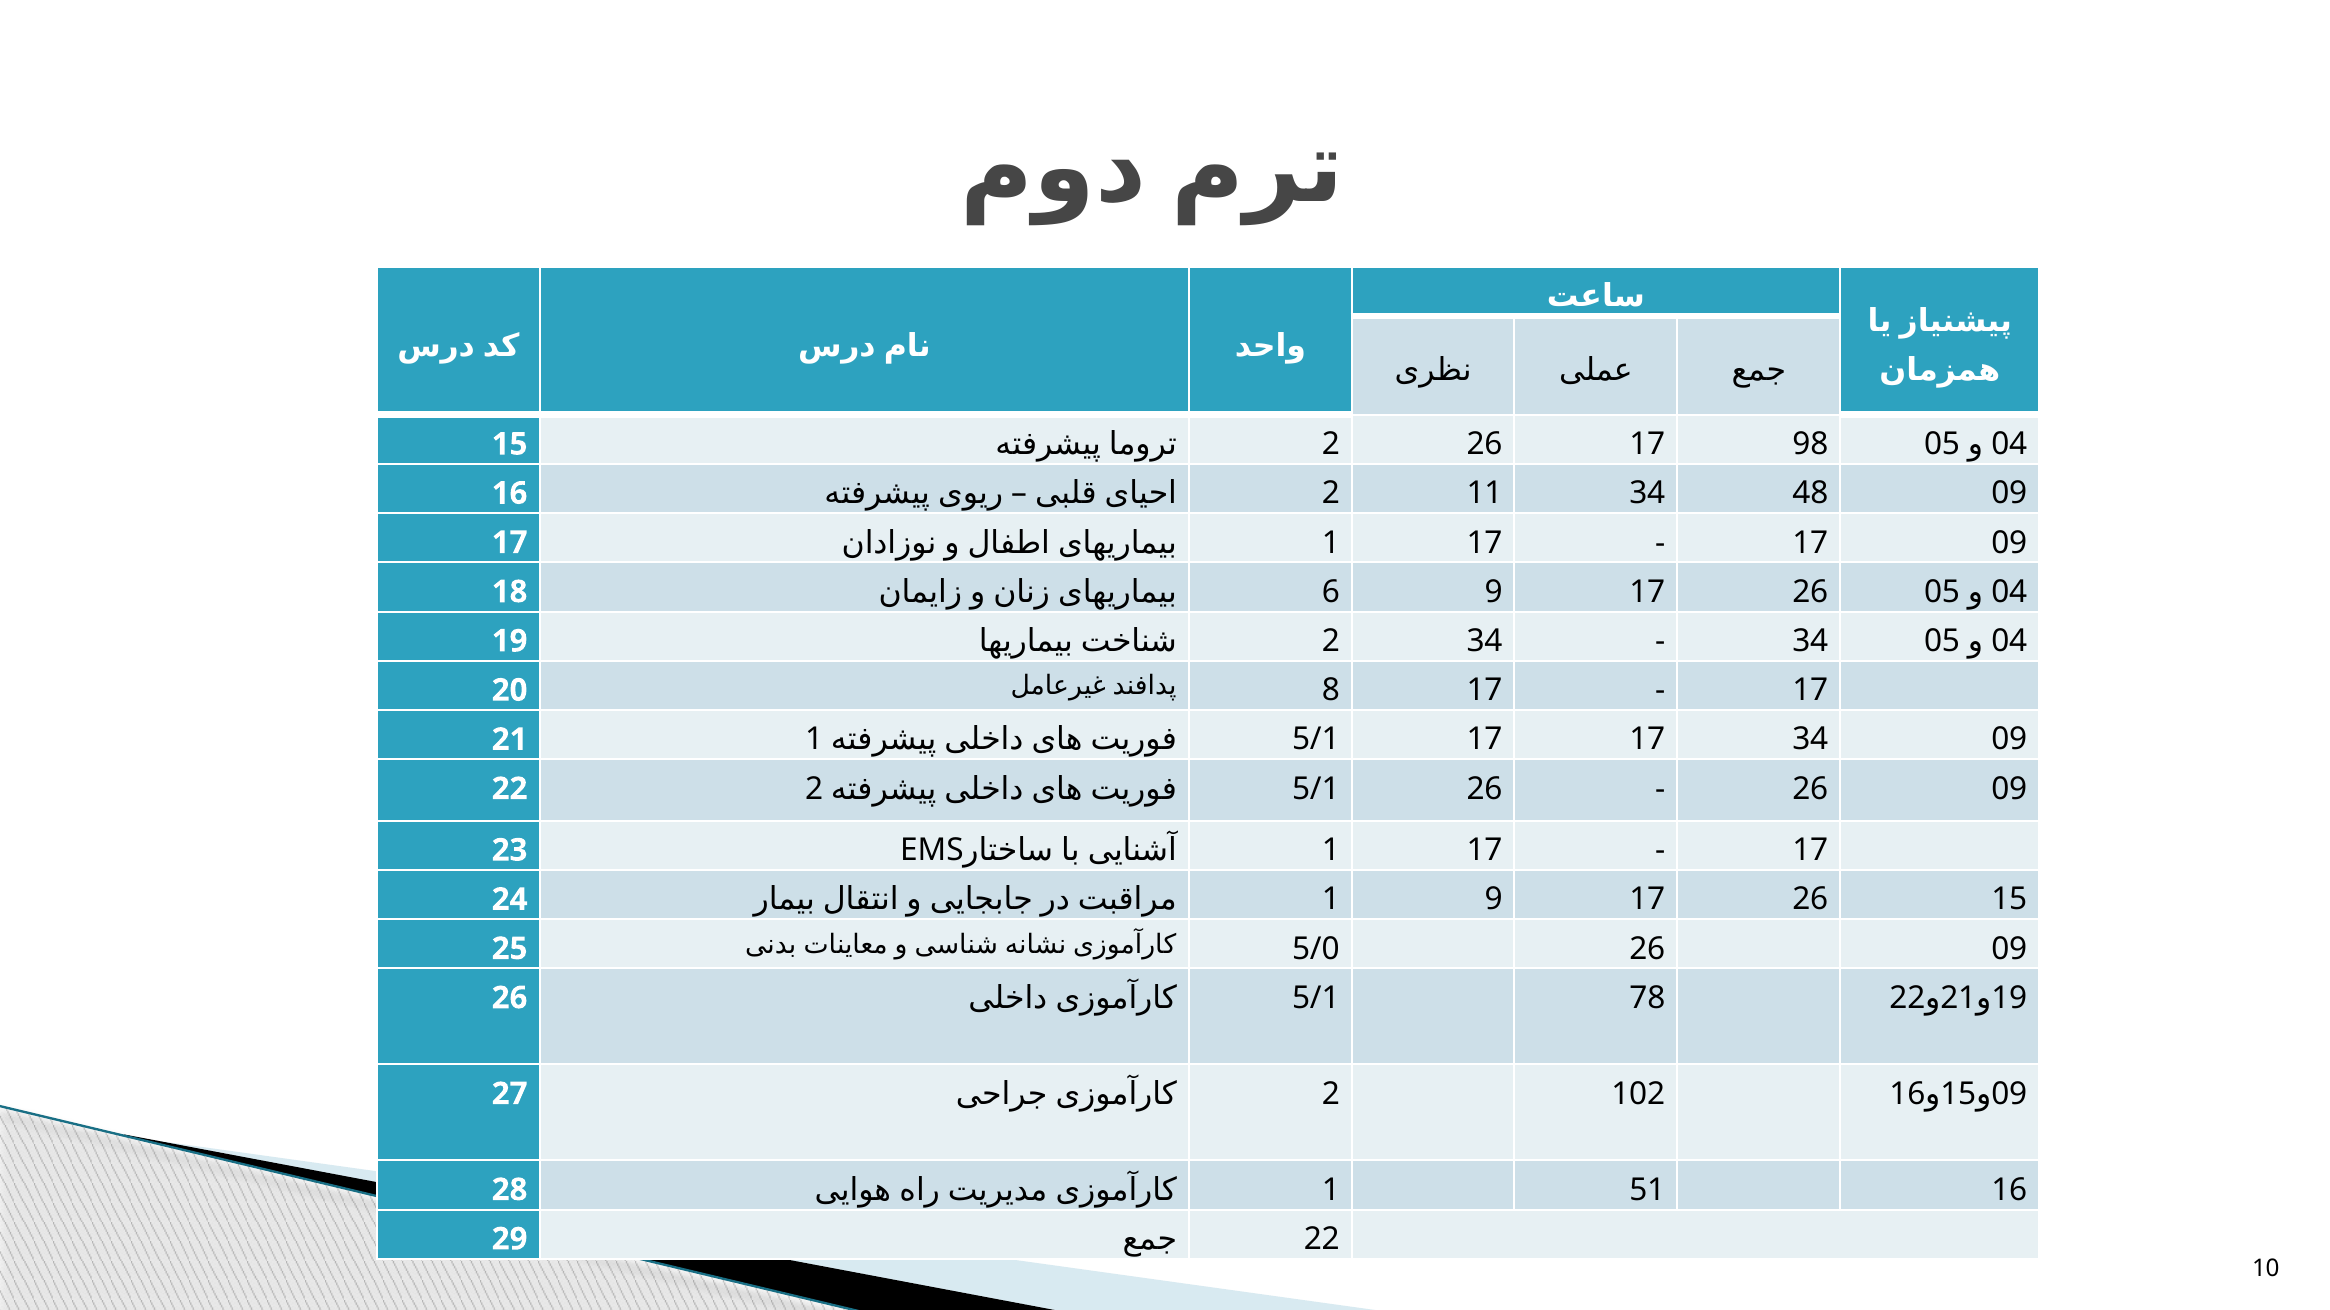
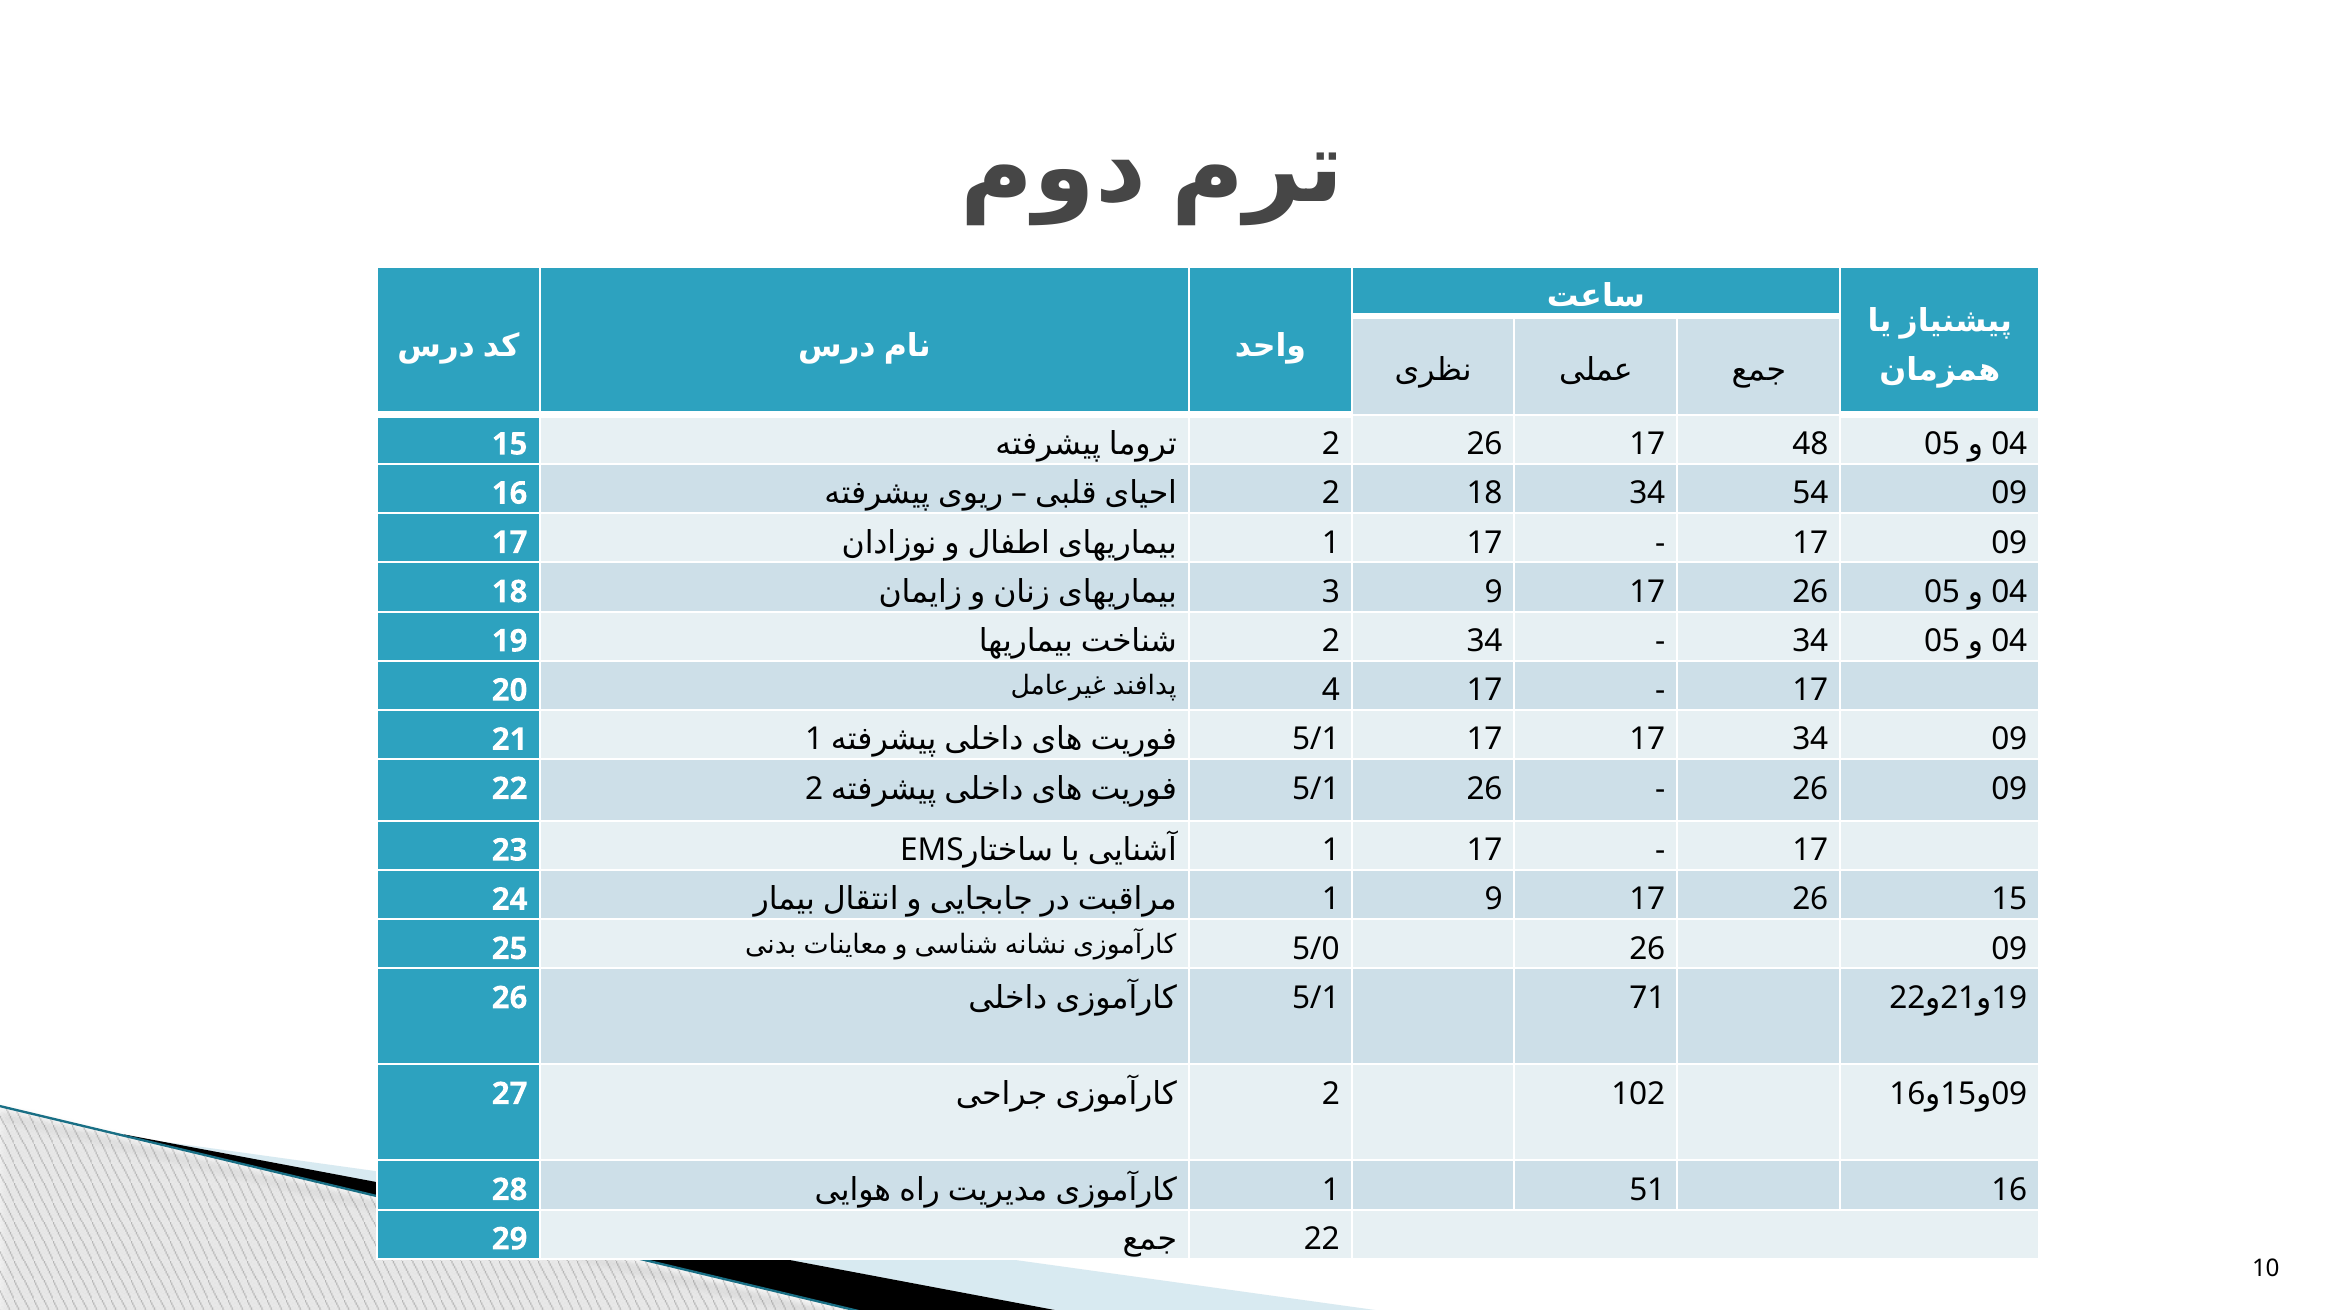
98: 98 -> 48
2 11: 11 -> 18
48: 48 -> 54
6: 6 -> 3
8: 8 -> 4
78: 78 -> 71
